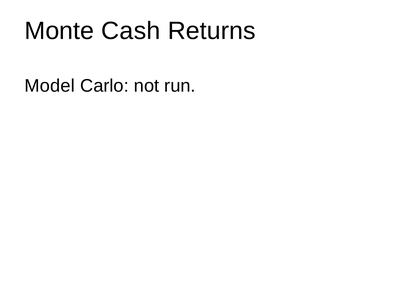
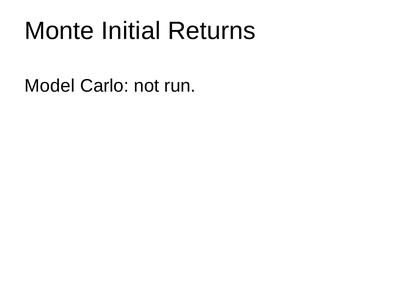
Cash: Cash -> Initial
